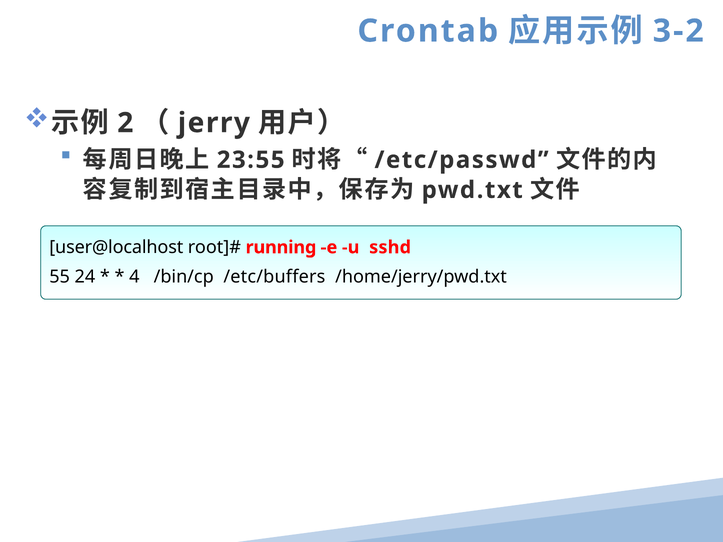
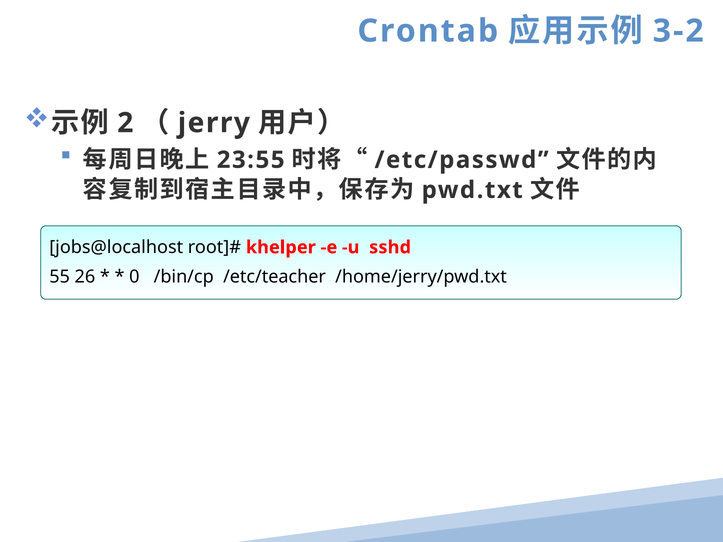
user@localhost: user@localhost -> jobs@localhost
running: running -> khelper
24: 24 -> 26
4: 4 -> 0
/etc/buffers: /etc/buffers -> /etc/teacher
